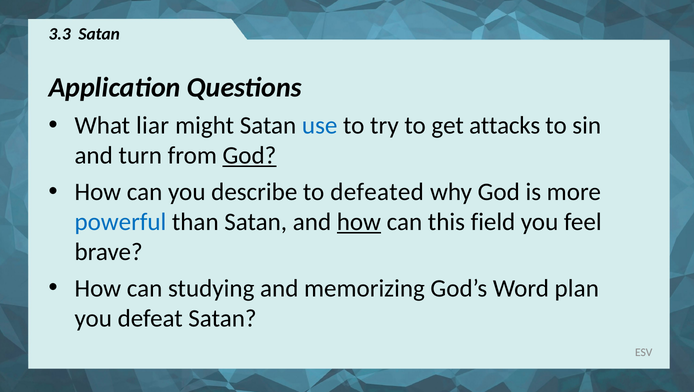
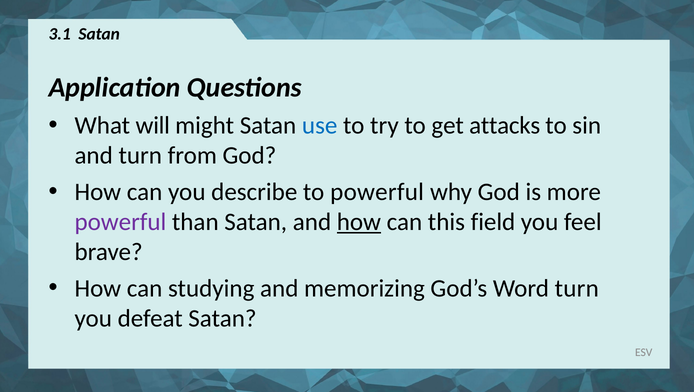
3.3: 3.3 -> 3.1
liar: liar -> will
God at (249, 155) underline: present -> none
to defeated: defeated -> powerful
powerful at (120, 222) colour: blue -> purple
Word plan: plan -> turn
